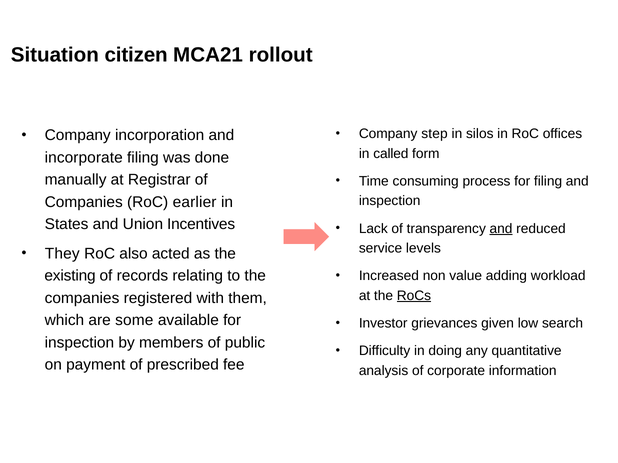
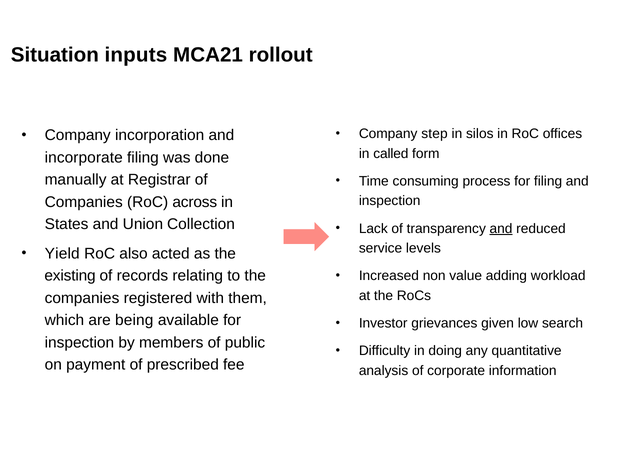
citizen: citizen -> inputs
earlier: earlier -> across
Incentives: Incentives -> Collection
They: They -> Yield
RoCs underline: present -> none
some: some -> being
